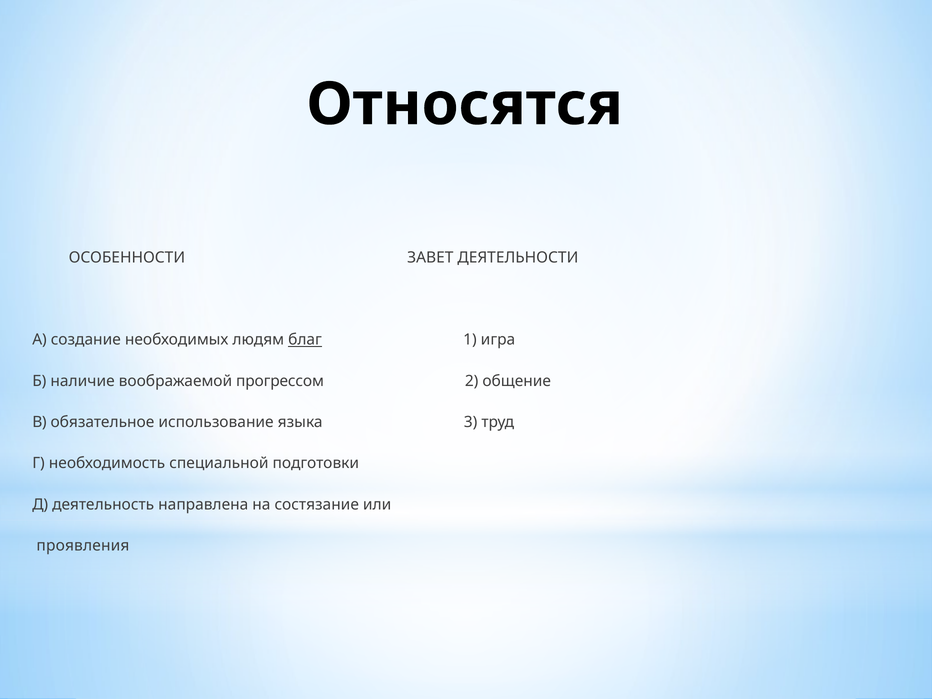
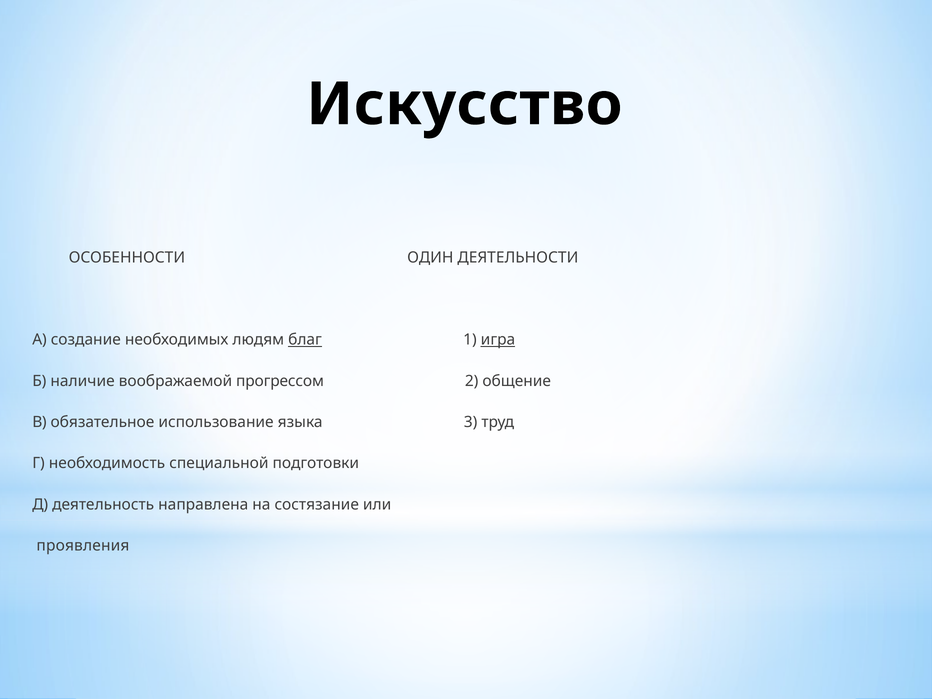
Относятся: Относятся -> Искусство
ЗАВЕТ: ЗАВЕТ -> ОДИН
игра underline: none -> present
